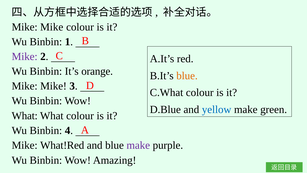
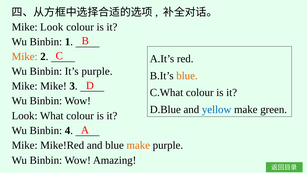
Mike at (52, 27): Mike -> Look
Mike at (25, 56) colour: purple -> orange
It’s orange: orange -> purple
What at (25, 116): What -> Look
What!Red: What!Red -> Mike!Red
make at (138, 145) colour: purple -> orange
